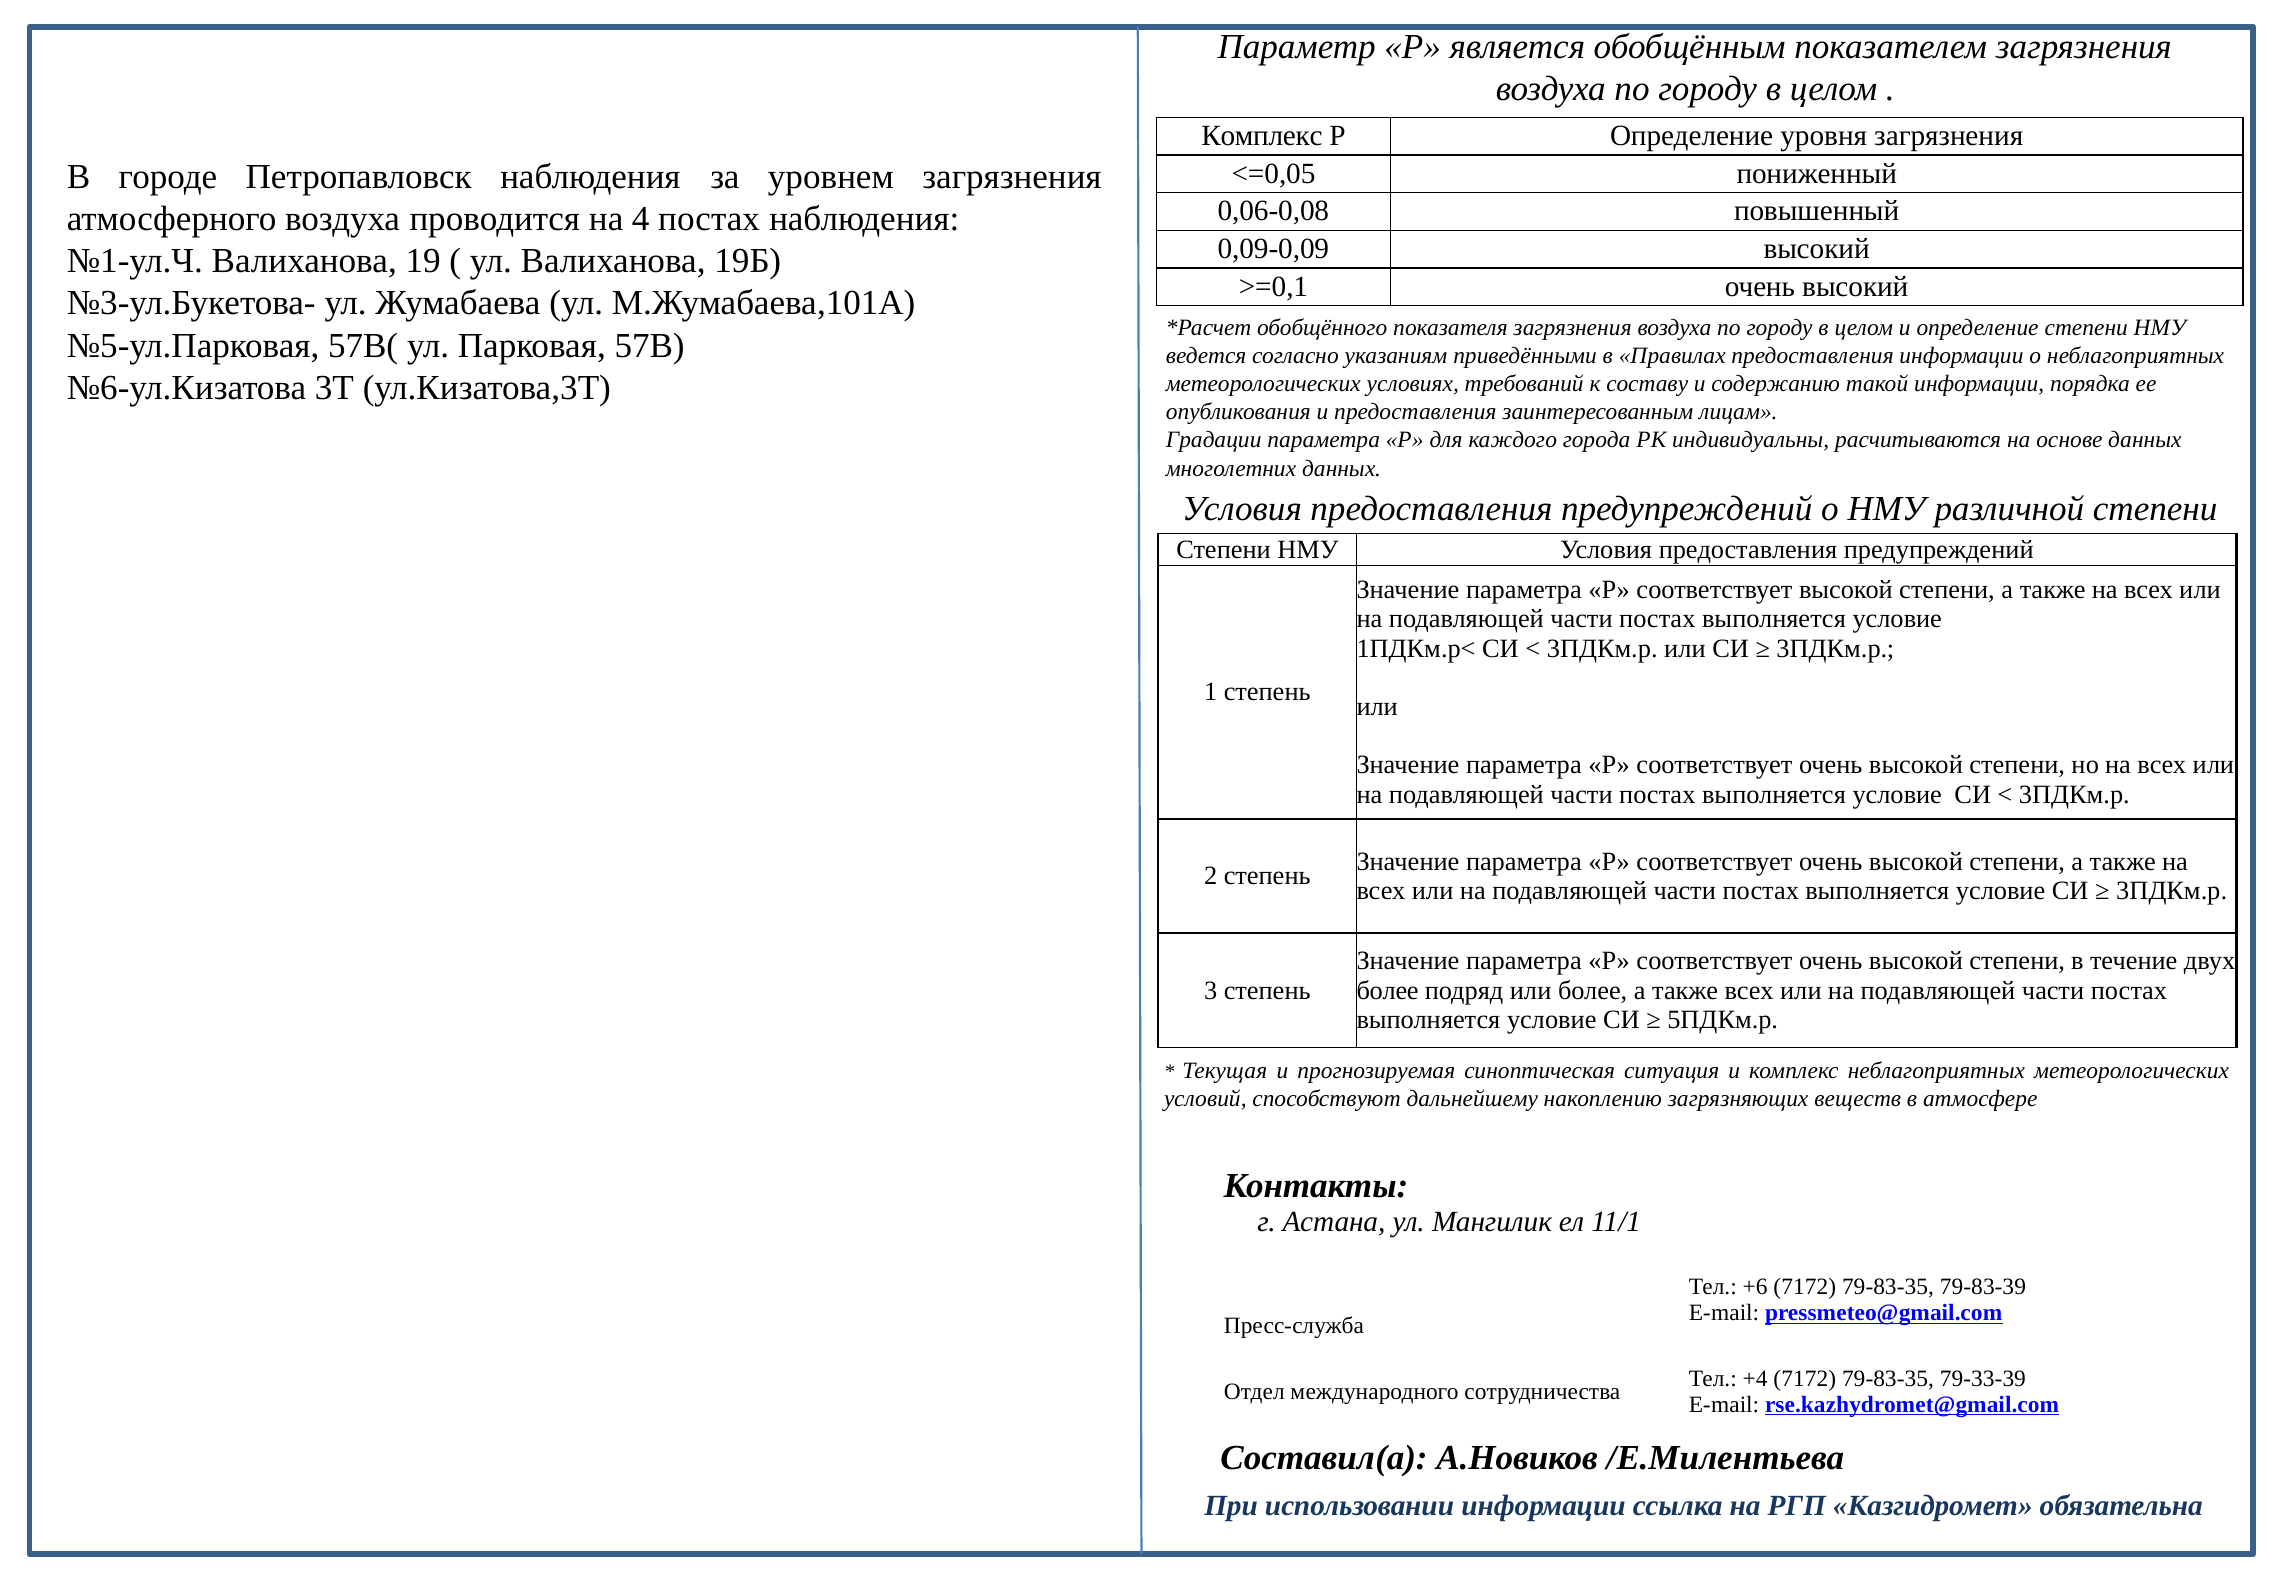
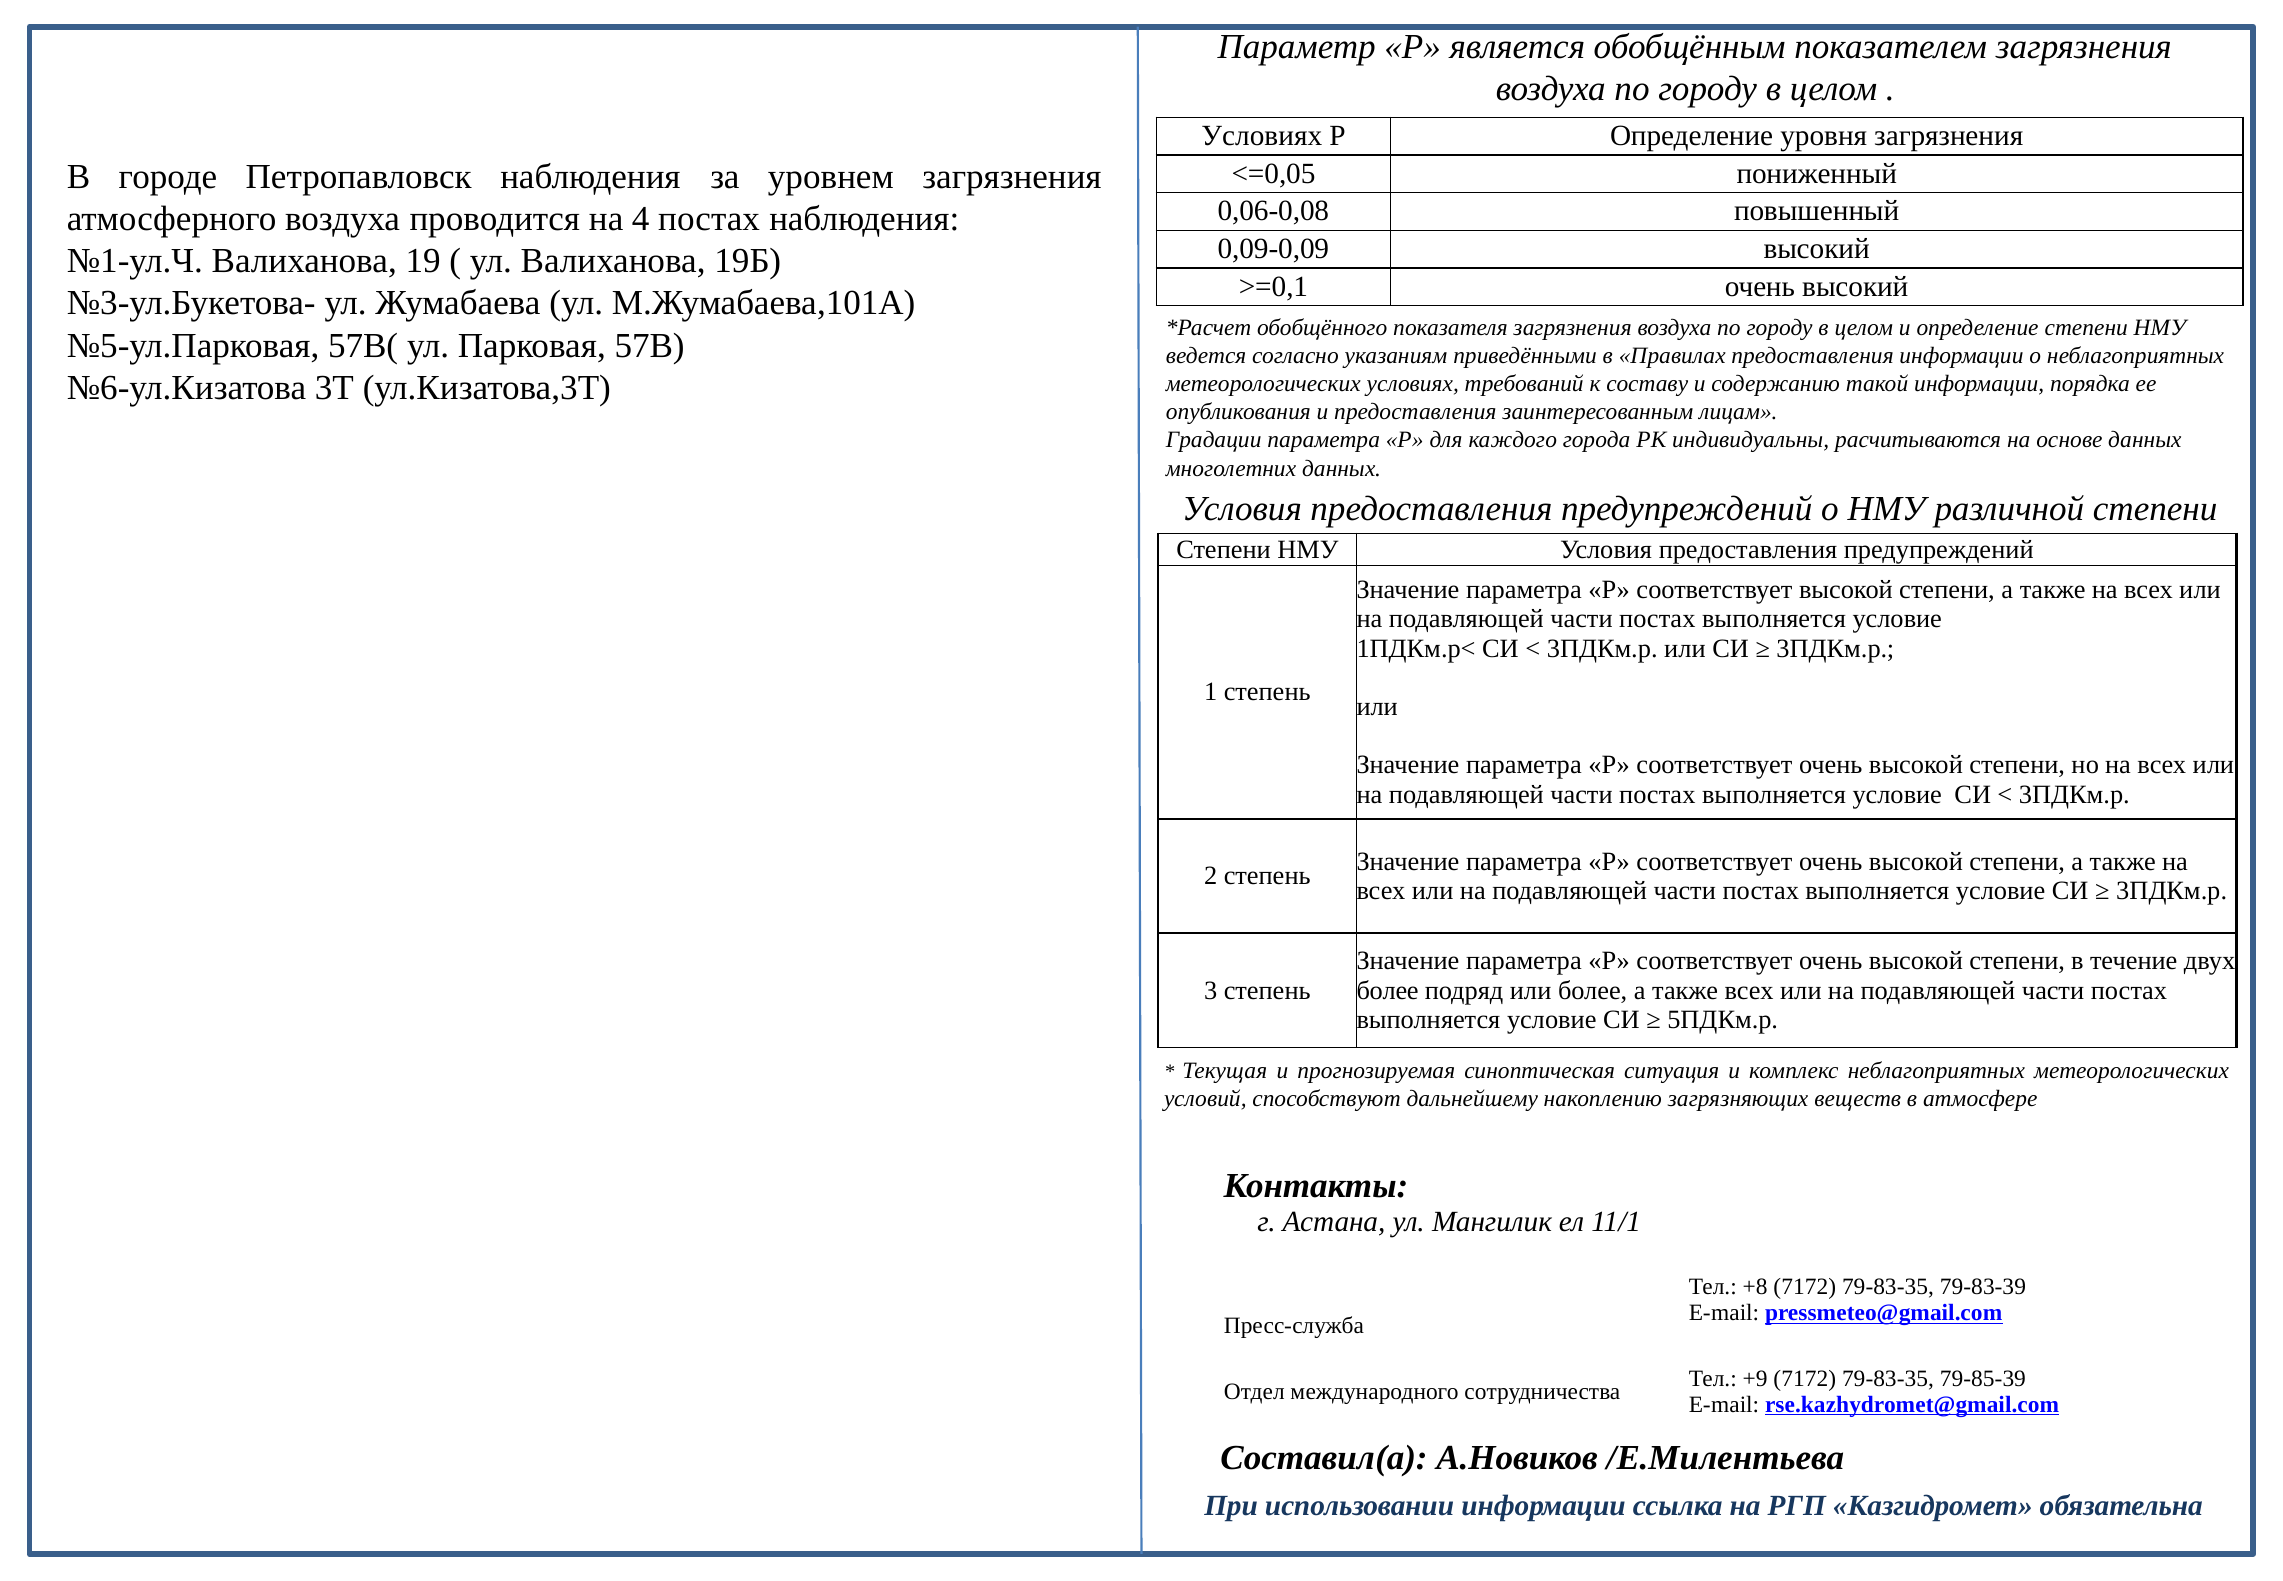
Комплекс at (1262, 136): Комплекс -> Условиях
+6: +6 -> +8
+4: +4 -> +9
79-33-39: 79-33-39 -> 79-85-39
